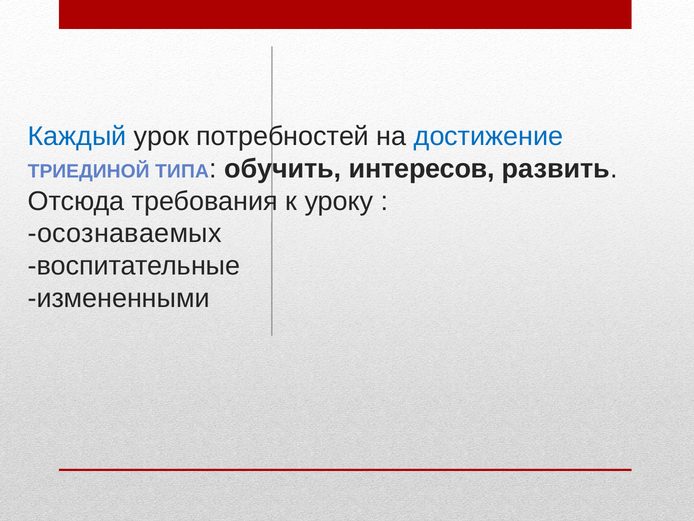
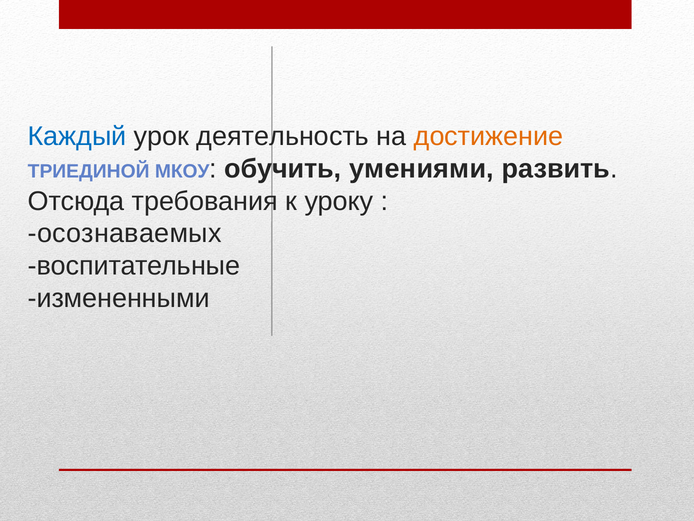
потребностей: потребностей -> деятельность
достижение colour: blue -> orange
ТИПА: ТИПА -> МКОУ
интересов: интересов -> умениями
